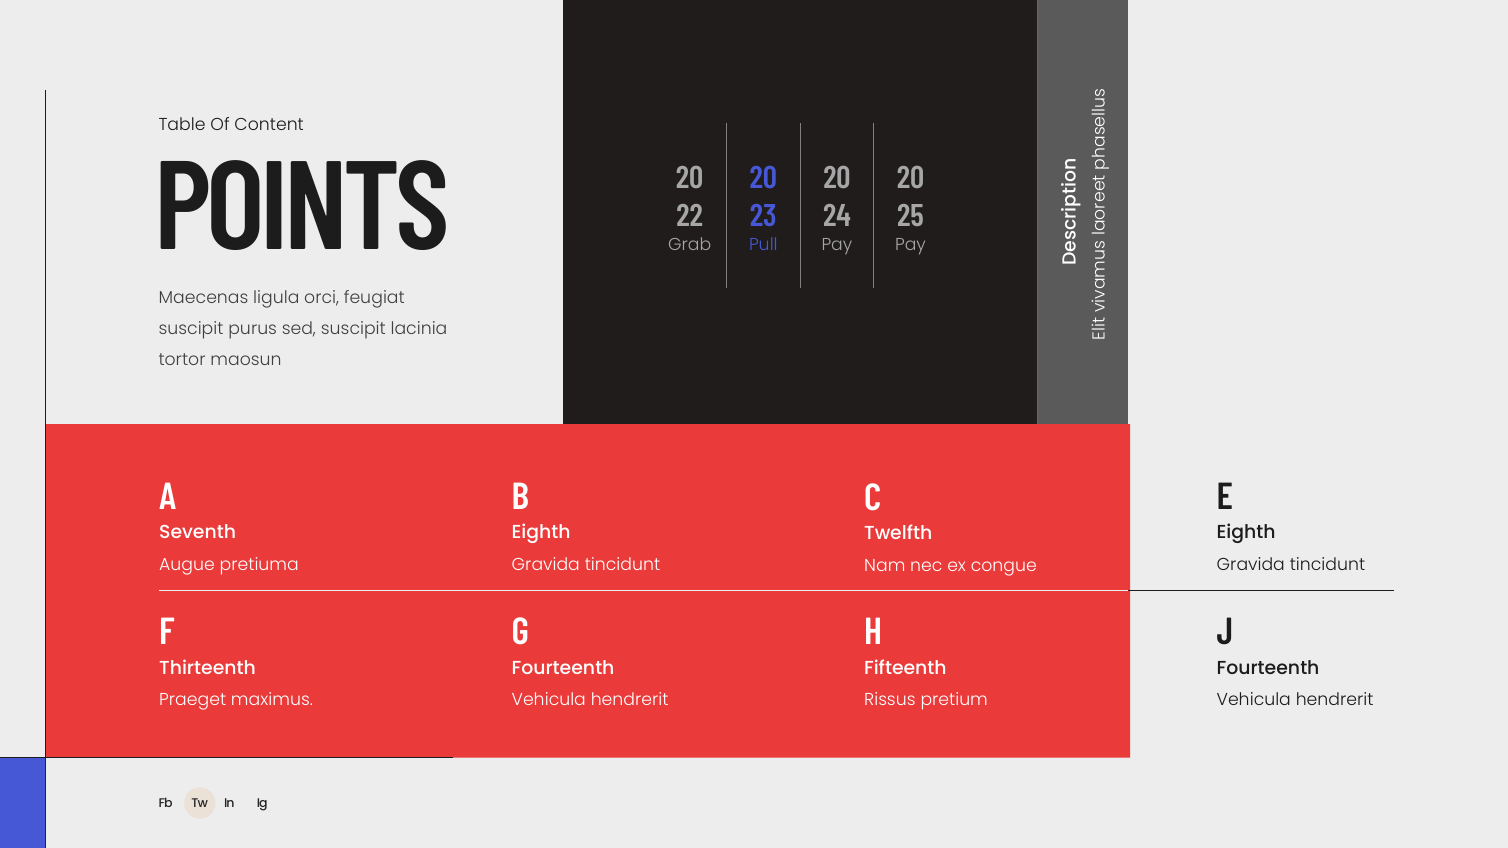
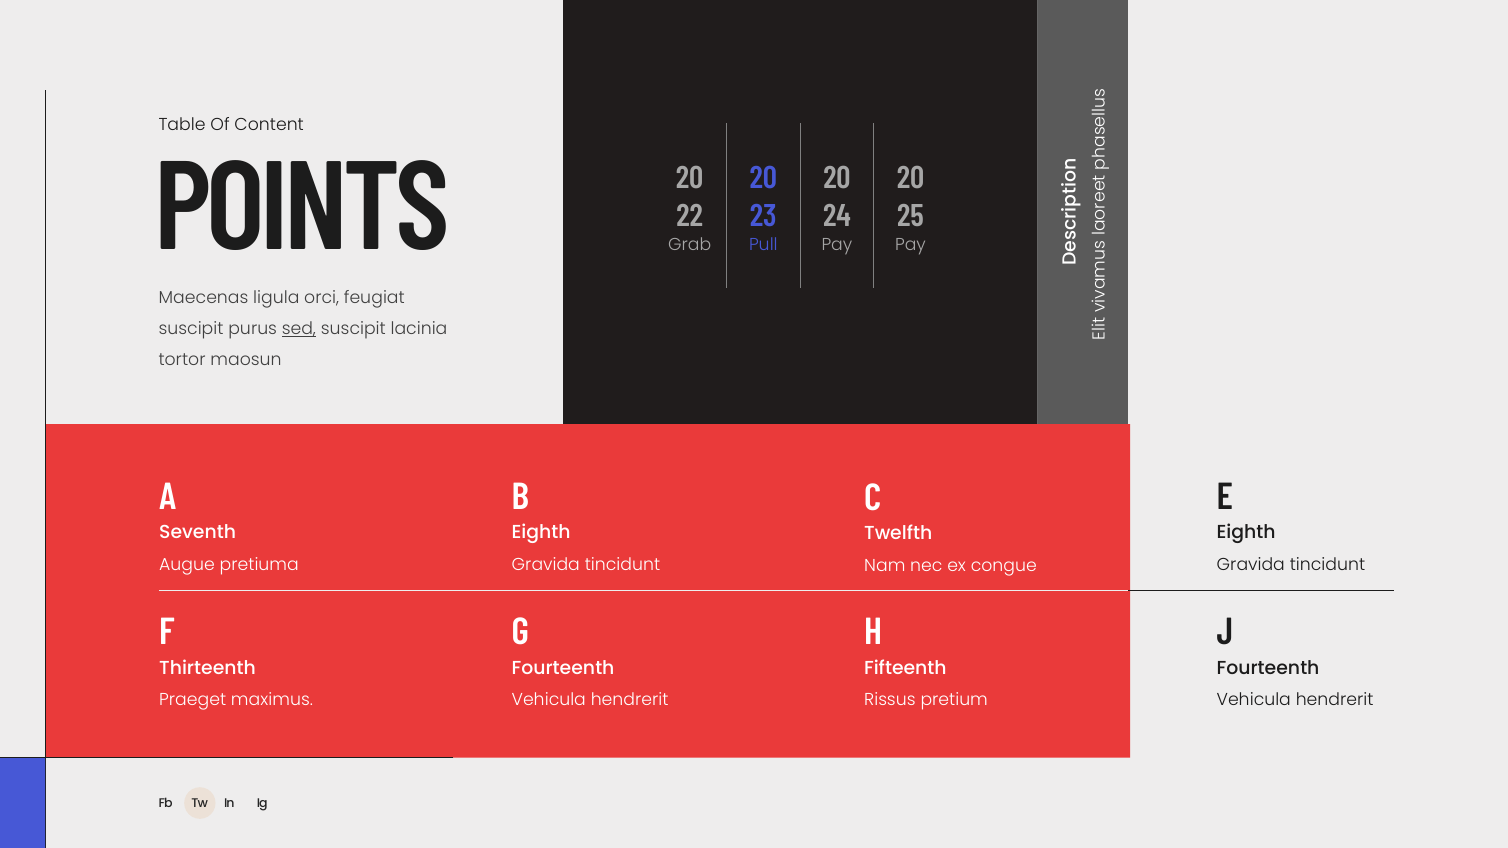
sed underline: none -> present
